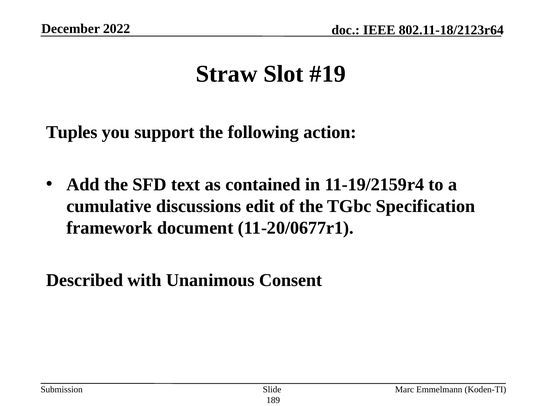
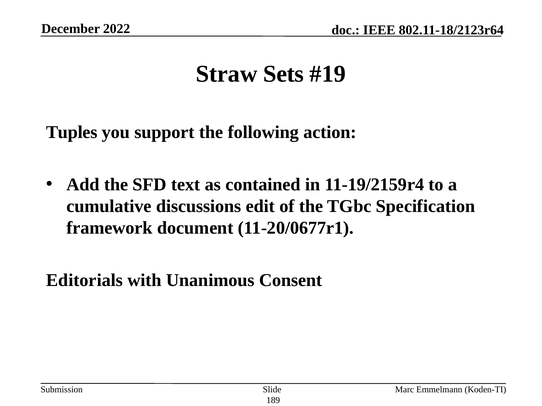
Slot: Slot -> Sets
Described: Described -> Editorials
